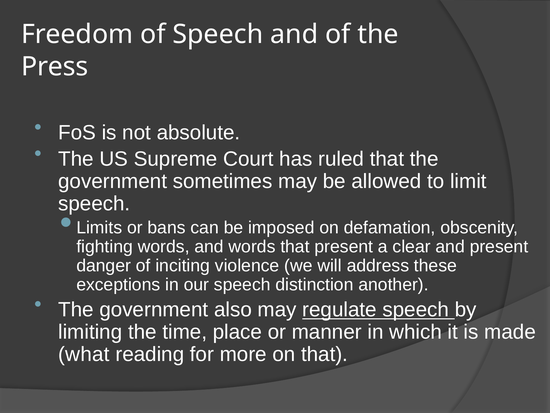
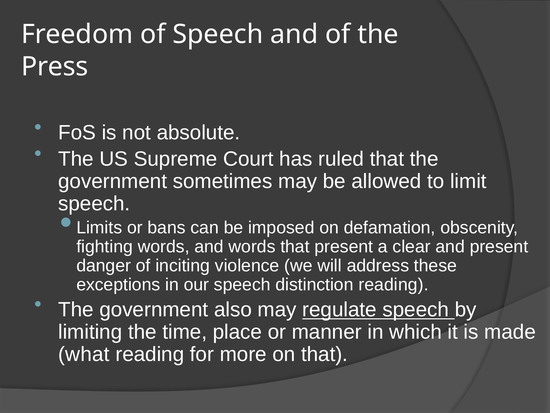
distinction another: another -> reading
